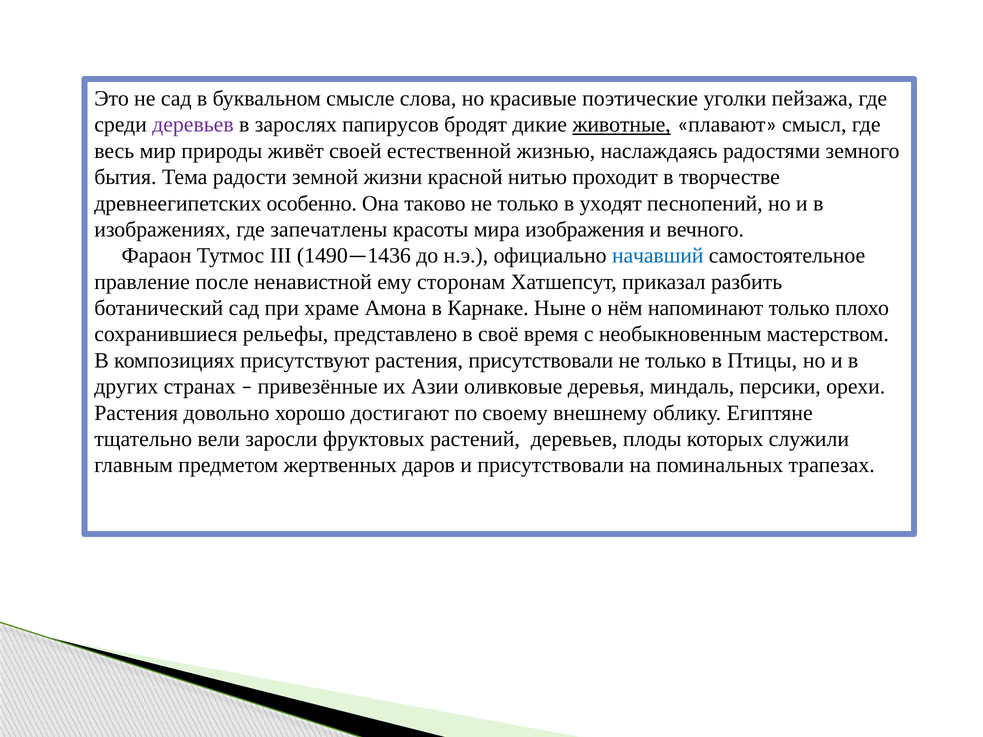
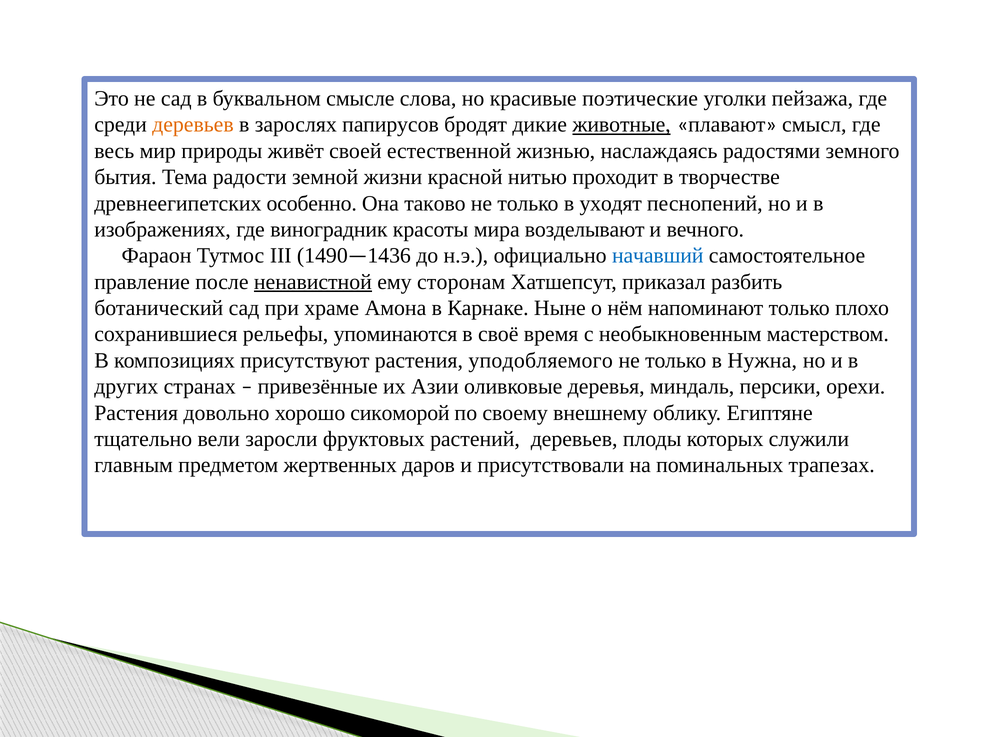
деревьев at (193, 125) colour: purple -> orange
запечатлены: запечатлены -> виноградник
изображения: изображения -> возделывают
ненавистной underline: none -> present
представлено: представлено -> упоминаются
растения присутствовали: присутствовали -> уподобляемого
Птицы: Птицы -> Нужна
достигают: достигают -> сикоморой
